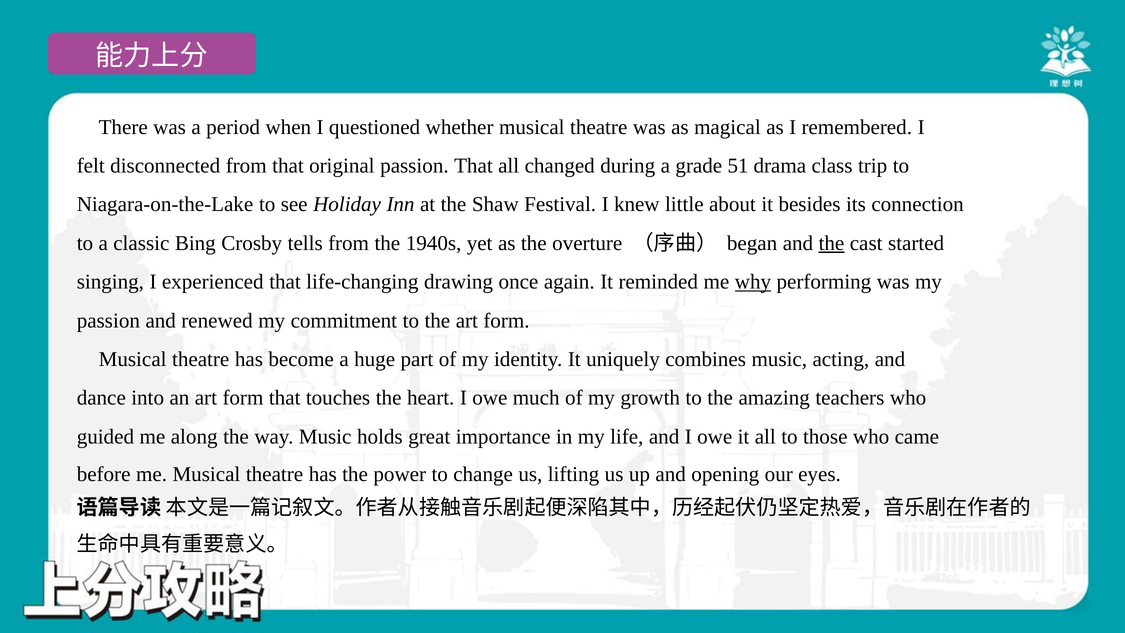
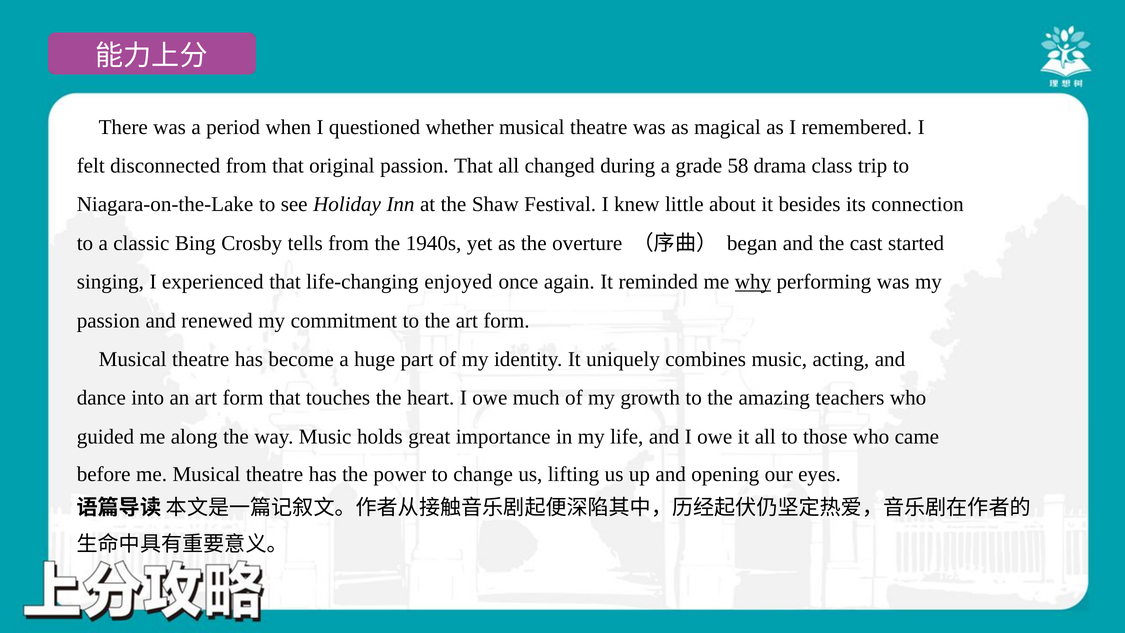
51: 51 -> 58
the at (831, 243) underline: present -> none
drawing: drawing -> enjoyed
